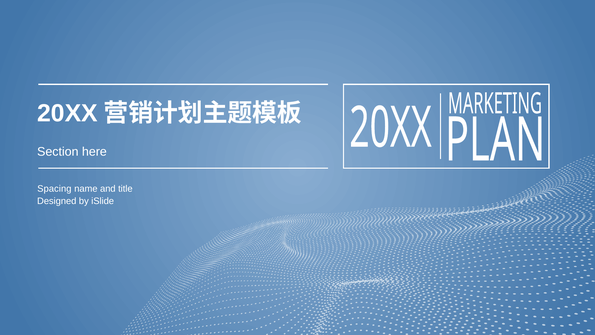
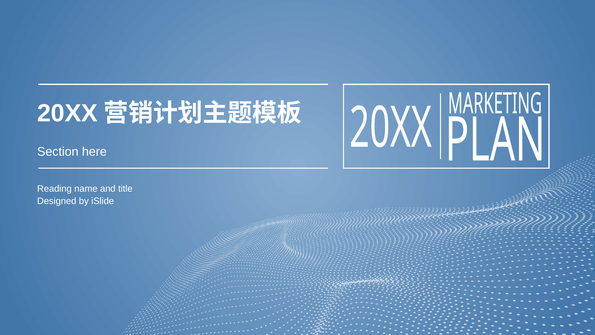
Spacing: Spacing -> Reading
